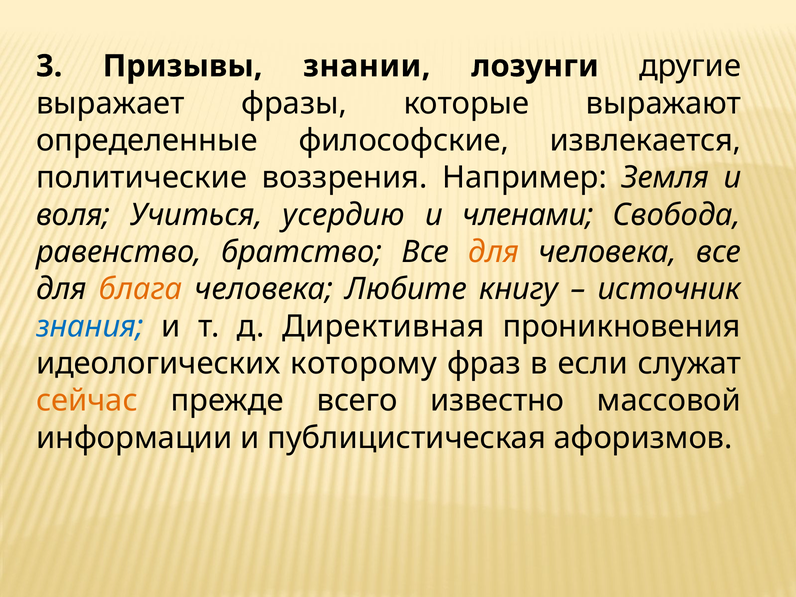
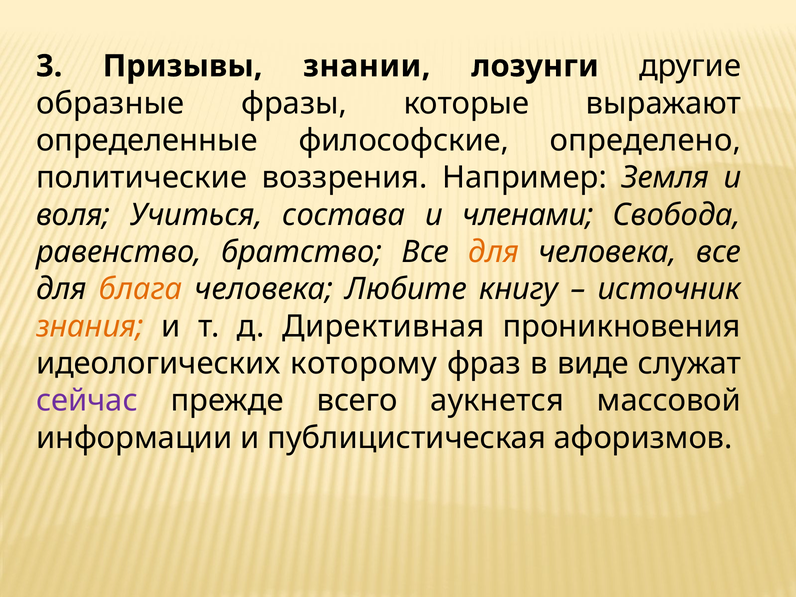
выражает: выражает -> образные
извлекается: извлекается -> определено
усердию: усердию -> состава
знания colour: blue -> orange
если: если -> виде
сейчас colour: orange -> purple
известно: известно -> аукнется
